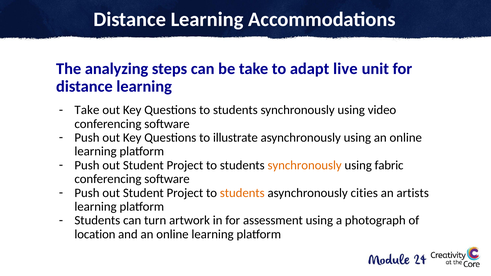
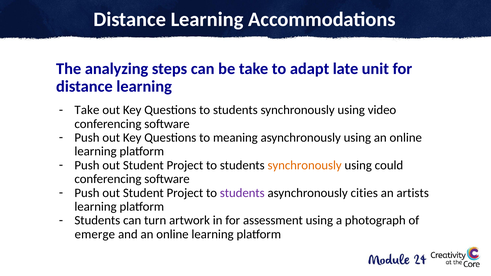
live: live -> late
illustrate: illustrate -> meaning
fabric: fabric -> could
students at (242, 193) colour: orange -> purple
location: location -> emerge
